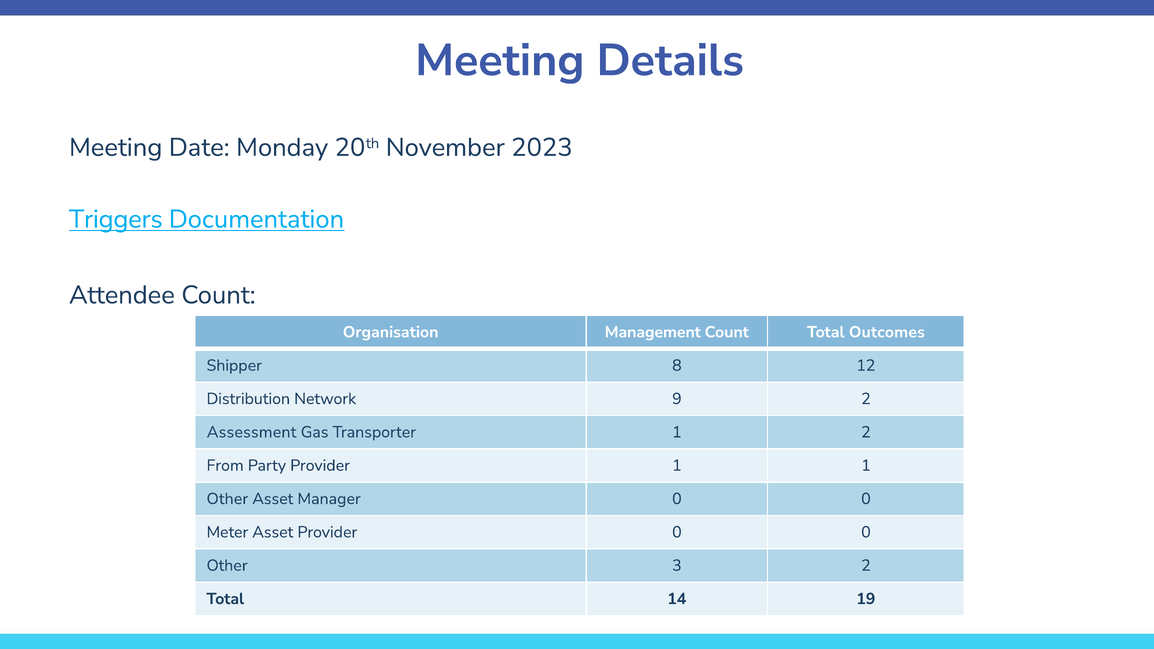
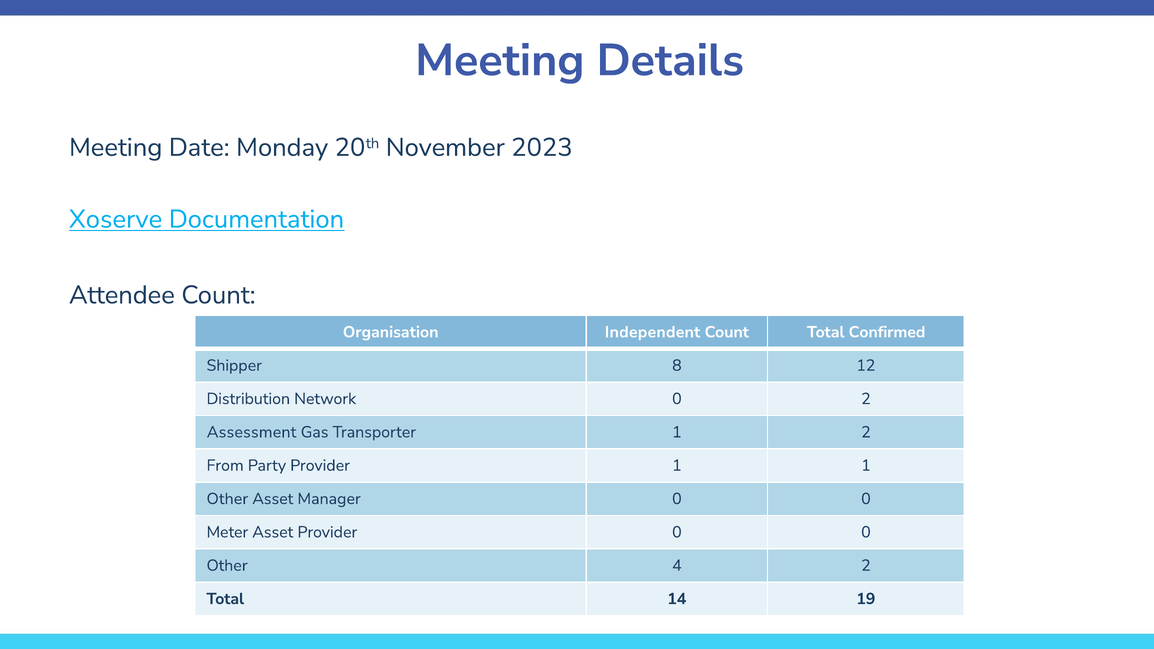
Triggers: Triggers -> Xoserve
Management: Management -> Independent
Outcomes: Outcomes -> Confirmed
Network 9: 9 -> 0
3: 3 -> 4
